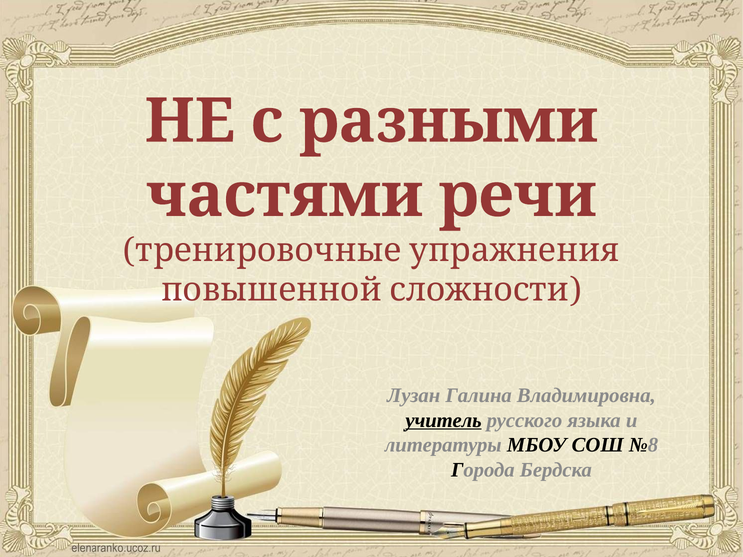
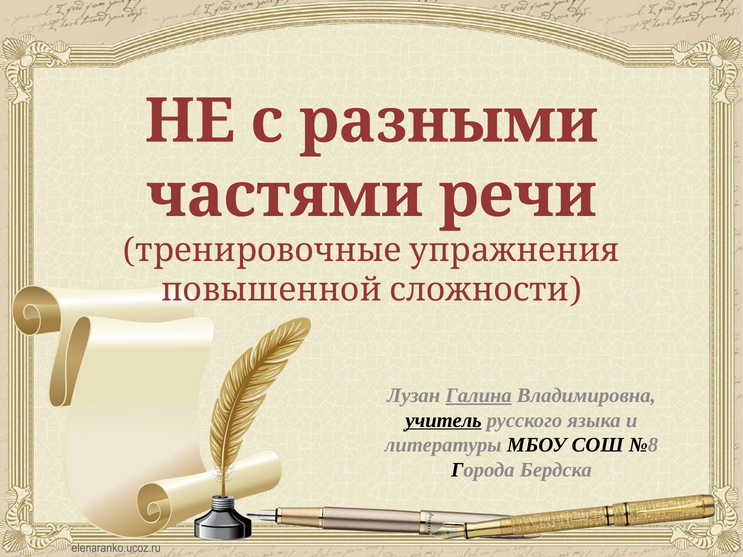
Галина underline: none -> present
